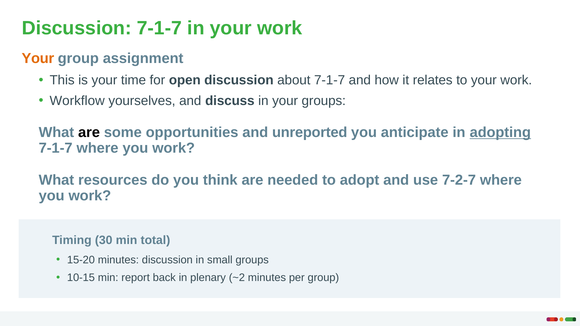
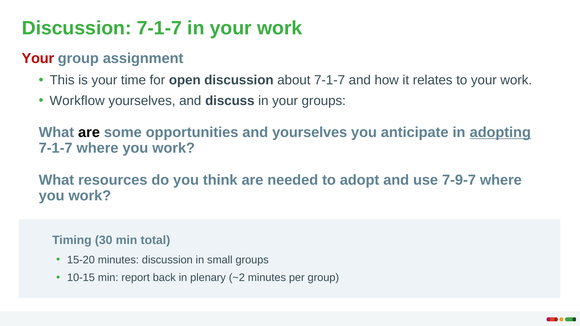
Your at (38, 59) colour: orange -> red
and unreported: unreported -> yourselves
7-2-7: 7-2-7 -> 7-9-7
